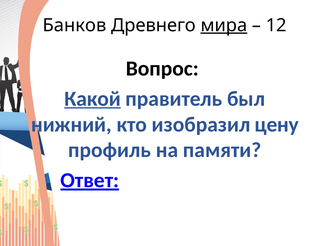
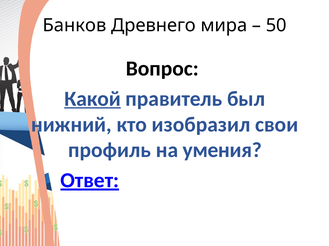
мира underline: present -> none
12: 12 -> 50
цену: цену -> свои
памяти: памяти -> умения
